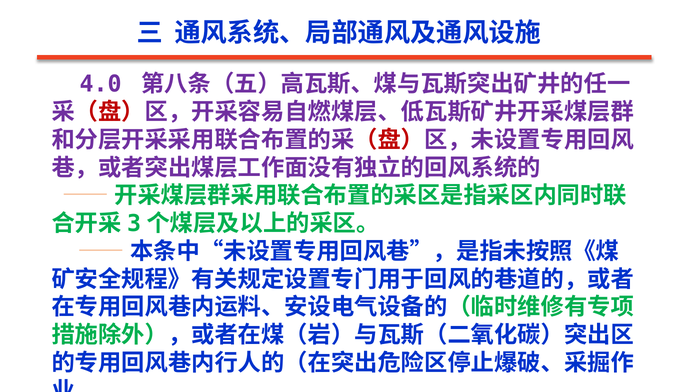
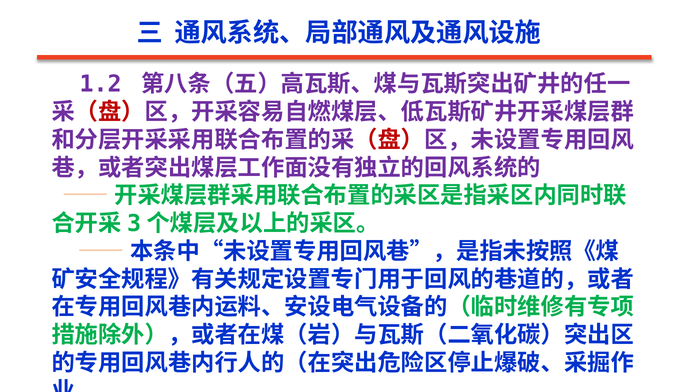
4.0: 4.0 -> 1.2
